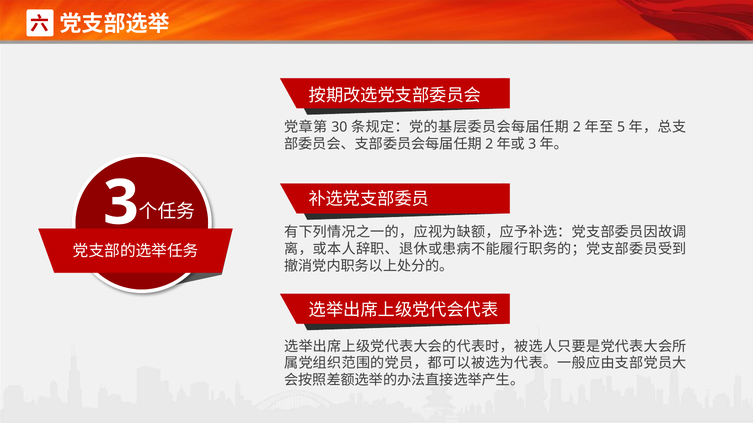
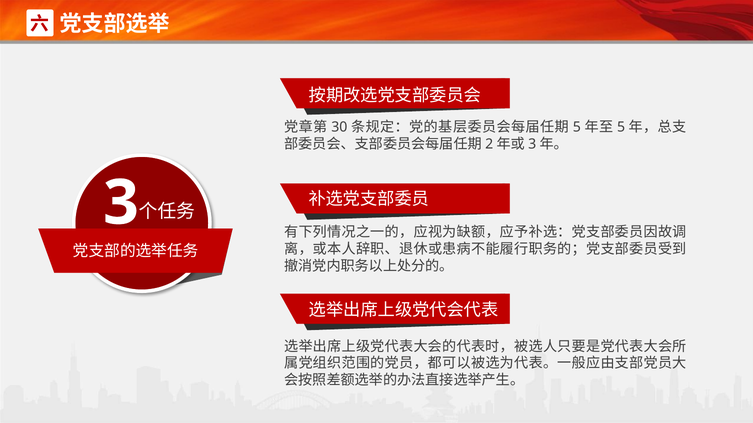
2 at (577, 127): 2 -> 5
